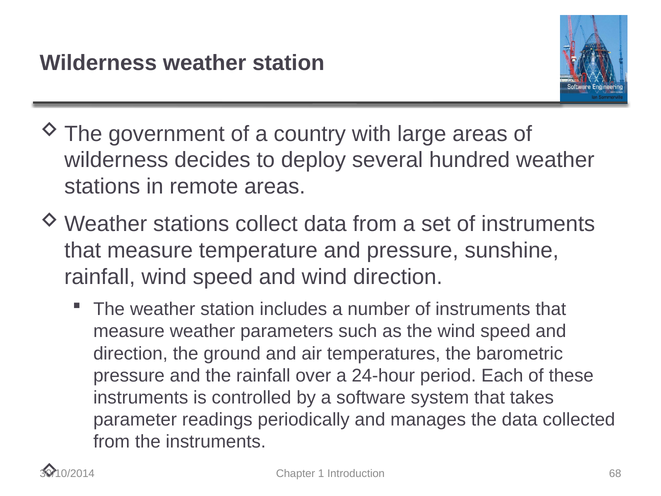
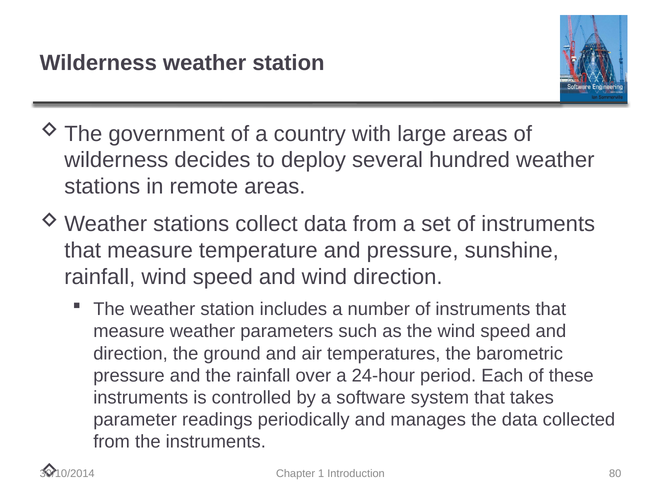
68: 68 -> 80
